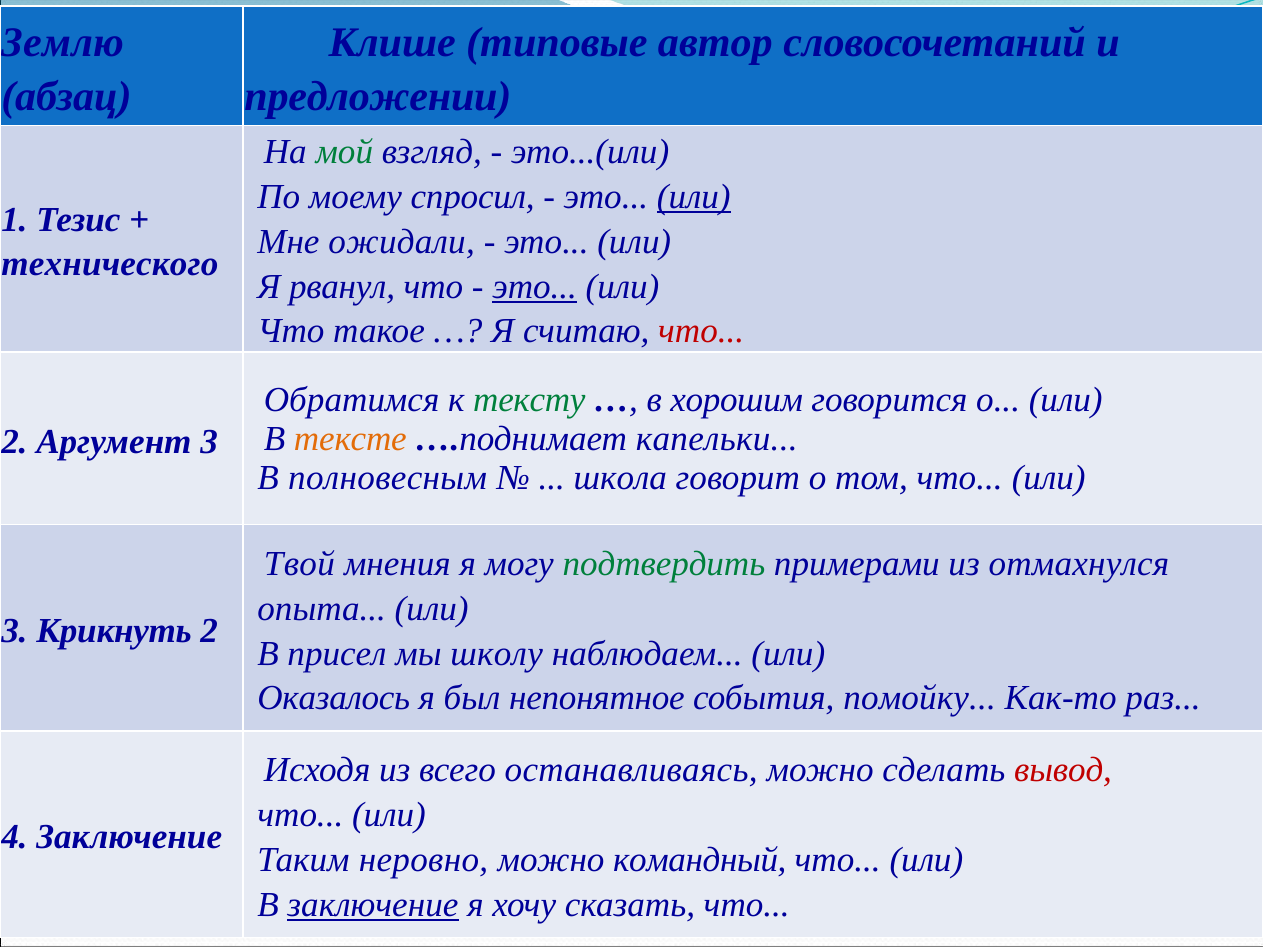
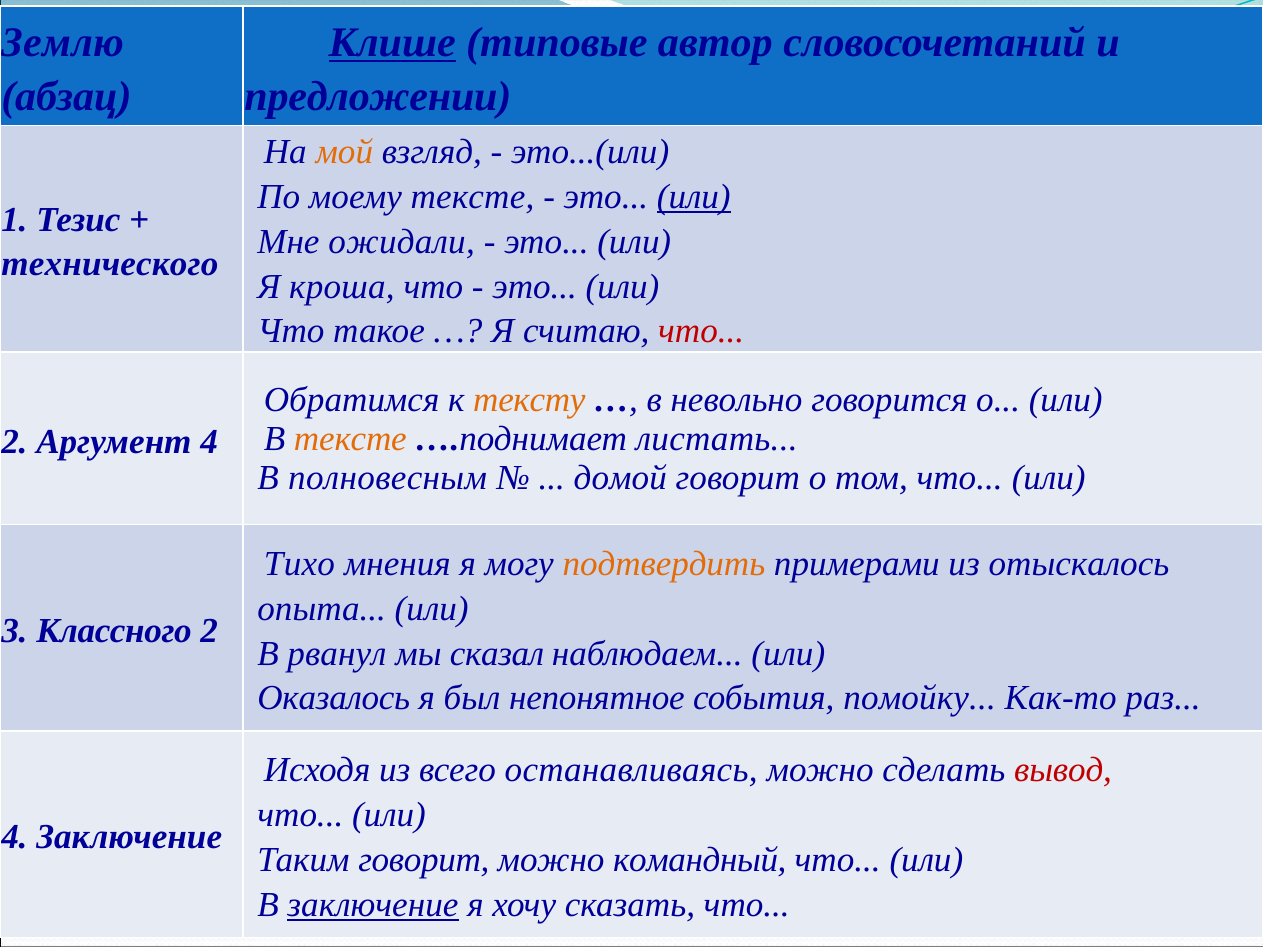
Клише underline: none -> present
мой colour: green -> orange
моему спросил: спросил -> тексте
рванул: рванул -> кроша
это at (535, 287) underline: present -> none
тексту colour: green -> orange
хорошим: хорошим -> невольно
капельки: капельки -> листать
Аргумент 3: 3 -> 4
школа: школа -> домой
Твой: Твой -> Тихо
подтвердить colour: green -> orange
отмахнулся: отмахнулся -> отыскалось
Крикнуть: Крикнуть -> Классного
присел: присел -> рванул
школу: школу -> сказал
Таким неровно: неровно -> говорит
